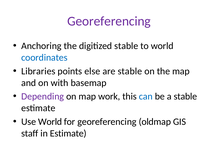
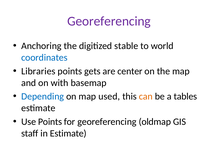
else: else -> gets
are stable: stable -> center
Depending colour: purple -> blue
work: work -> used
can colour: blue -> orange
a stable: stable -> tables
Use World: World -> Points
